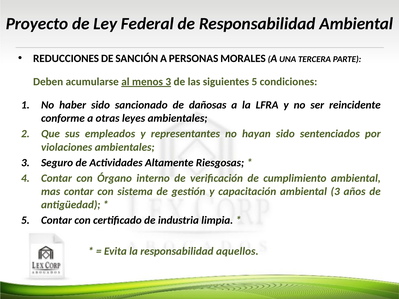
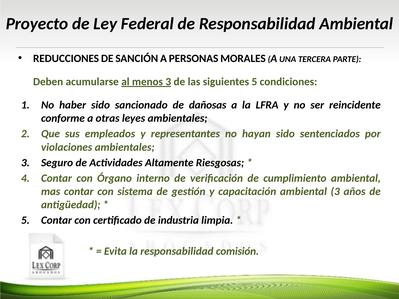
aquellos: aquellos -> comisión
